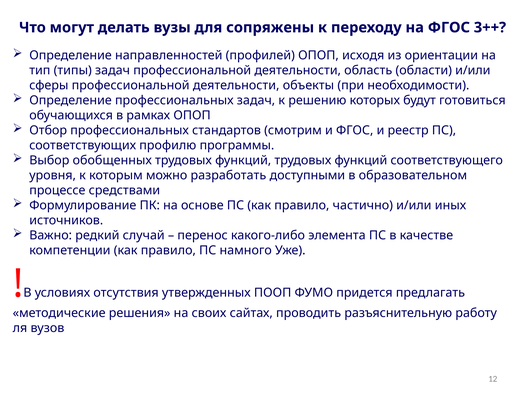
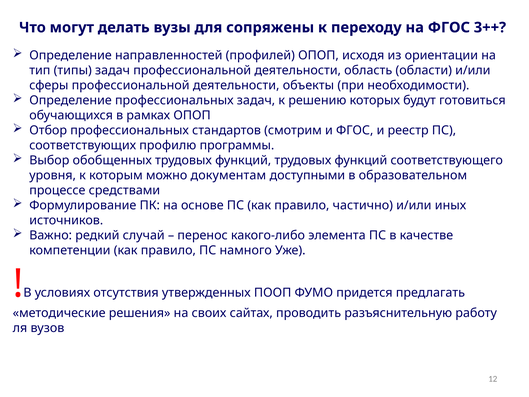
разработать: разработать -> документам
